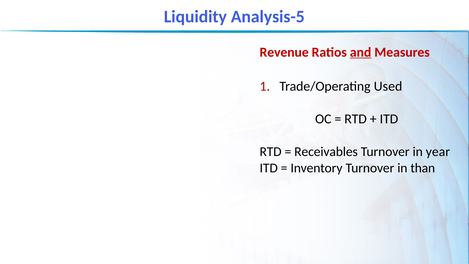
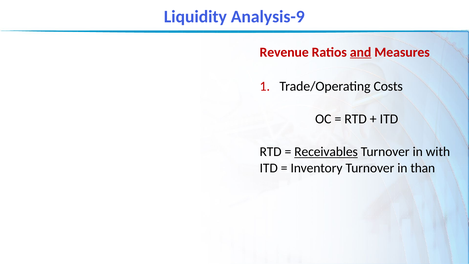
Analysis-5: Analysis-5 -> Analysis-9
Used: Used -> Costs
Receivables underline: none -> present
year: year -> with
